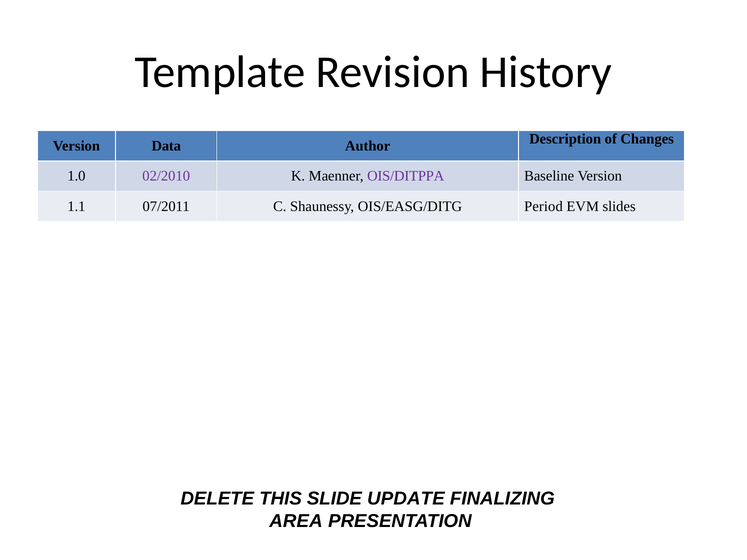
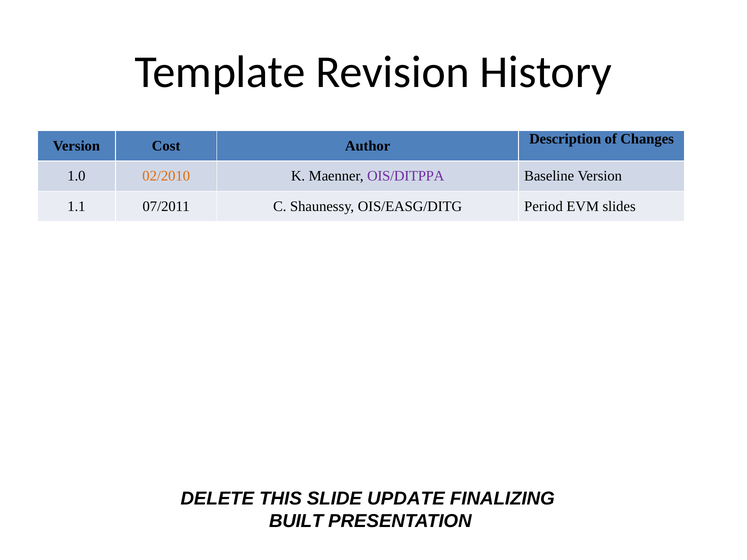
Data: Data -> Cost
02/2010 colour: purple -> orange
AREA: AREA -> BUILT
